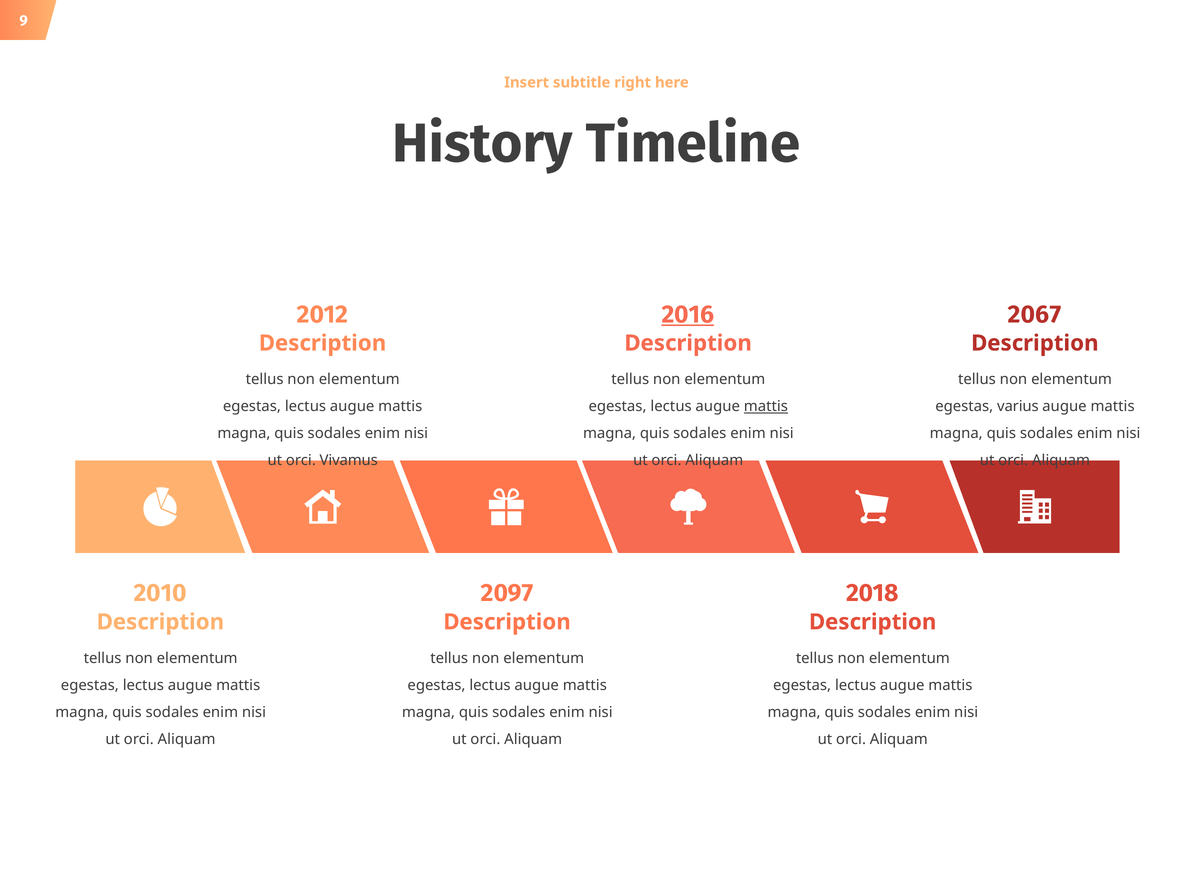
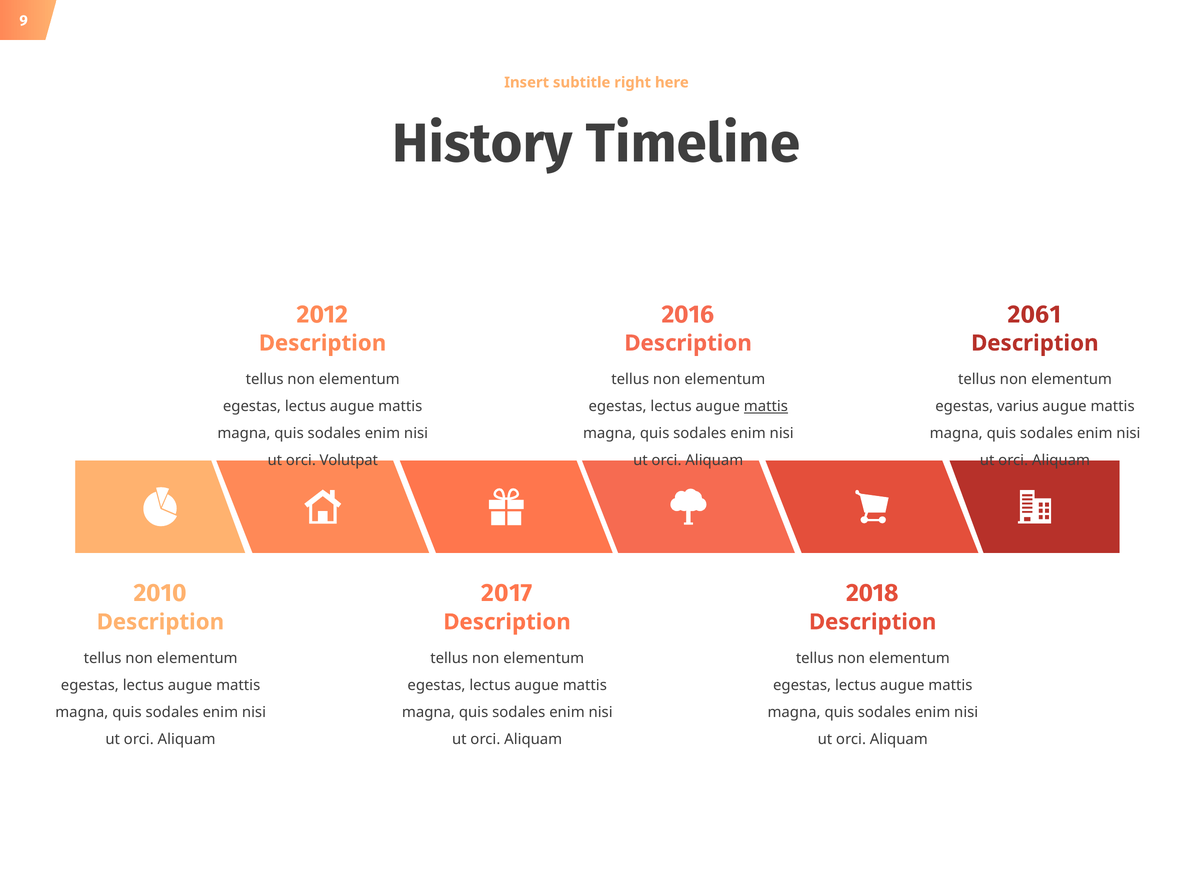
2016 underline: present -> none
2067: 2067 -> 2061
Vivamus: Vivamus -> Volutpat
2097: 2097 -> 2017
